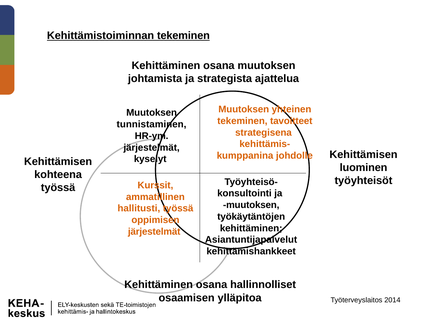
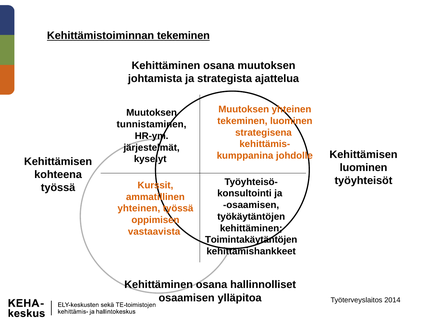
tekeminen tavoitteet: tavoitteet -> luominen
muutoksen at (251, 205): muutoksen -> osaamisen
hallitusti at (139, 208): hallitusti -> yhteinen
järjestelmät at (154, 231): järjestelmät -> vastaavista
Asiantuntijapalvelut: Asiantuntijapalvelut -> Toimintakäytäntöjen
